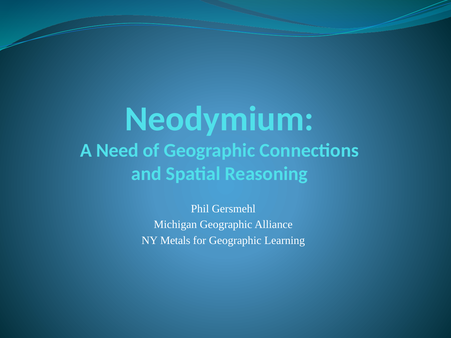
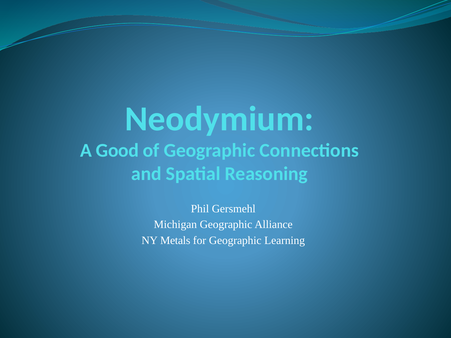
Need: Need -> Good
